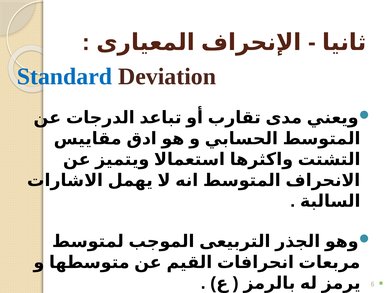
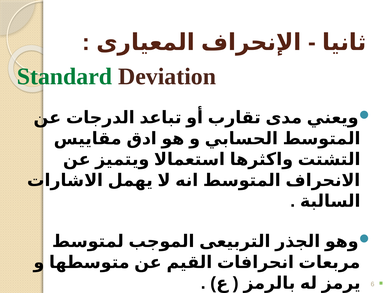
Standard colour: blue -> green
